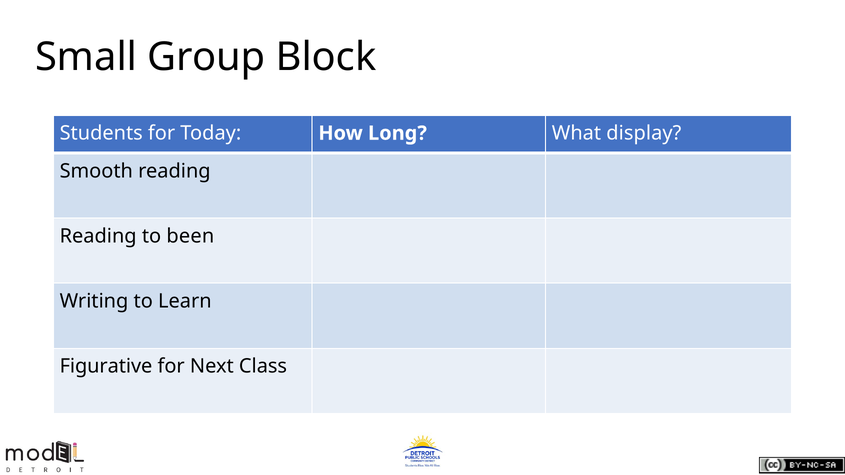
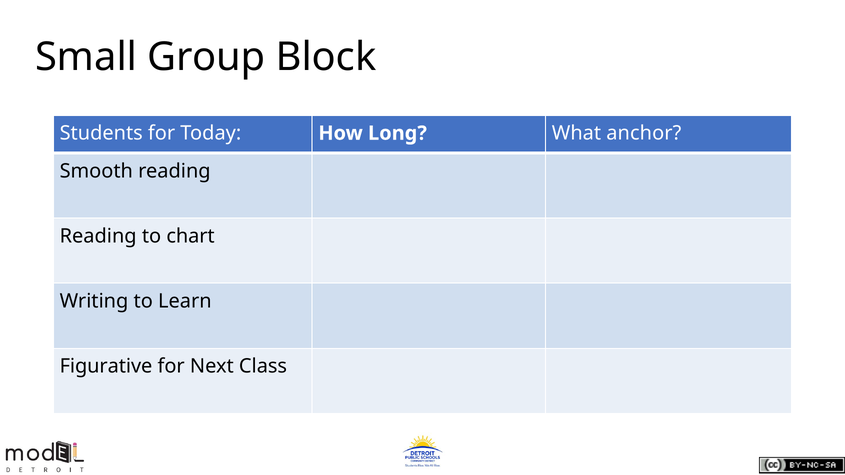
display: display -> anchor
been: been -> chart
